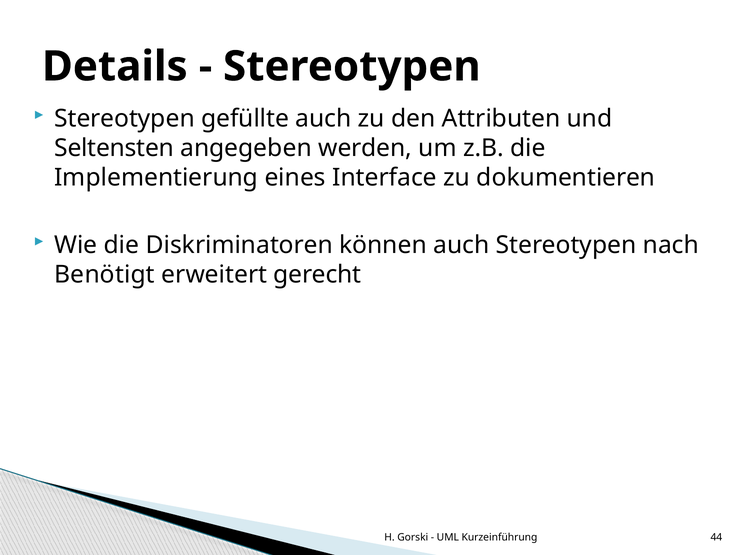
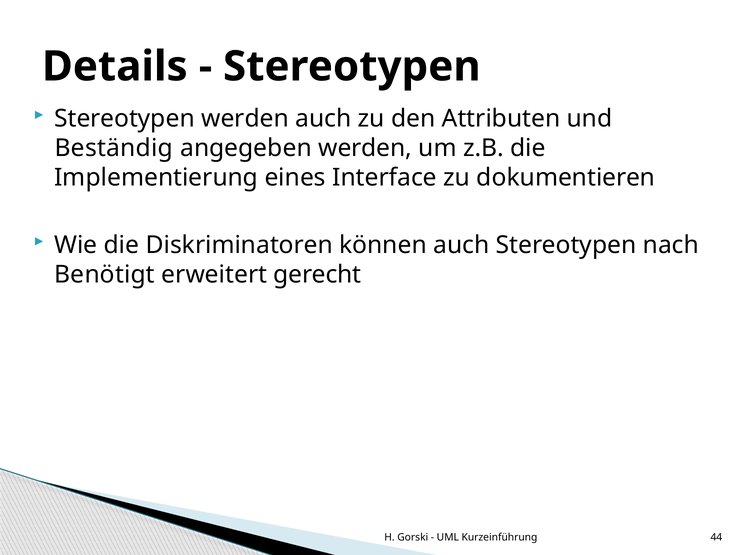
Stereotypen gefüllte: gefüllte -> werden
Seltensten: Seltensten -> Beständig
